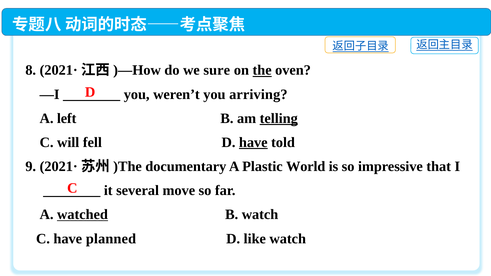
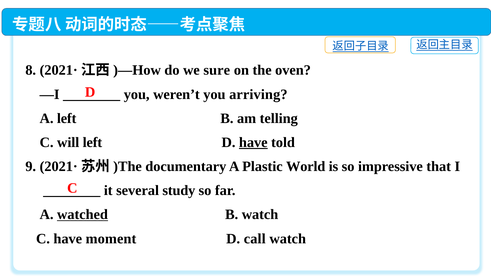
the underline: present -> none
telling underline: present -> none
will fell: fell -> left
move: move -> study
planned: planned -> moment
like: like -> call
